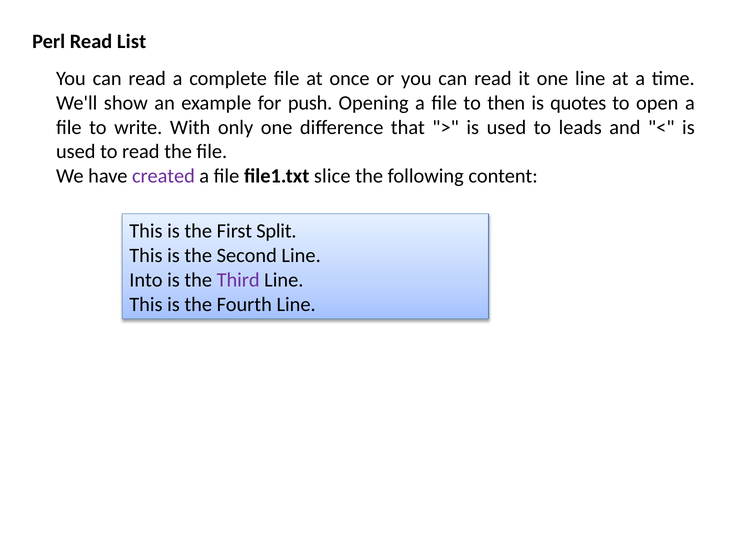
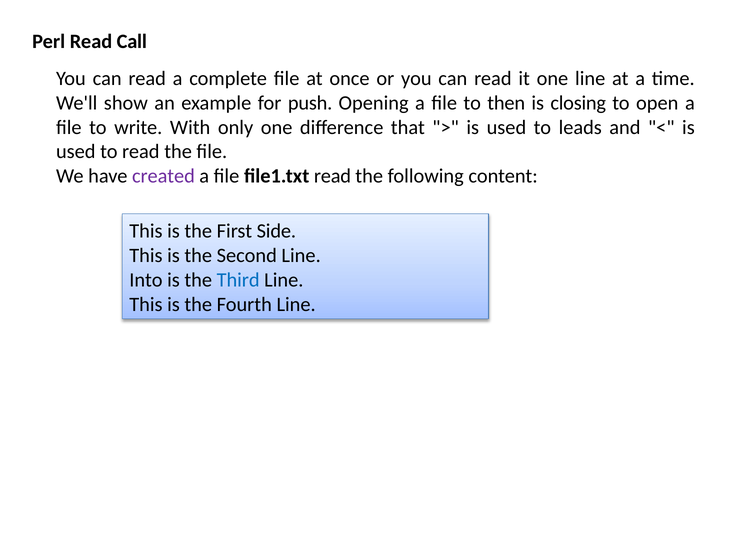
List: List -> Call
quotes: quotes -> closing
file1.txt slice: slice -> read
Split: Split -> Side
Third colour: purple -> blue
